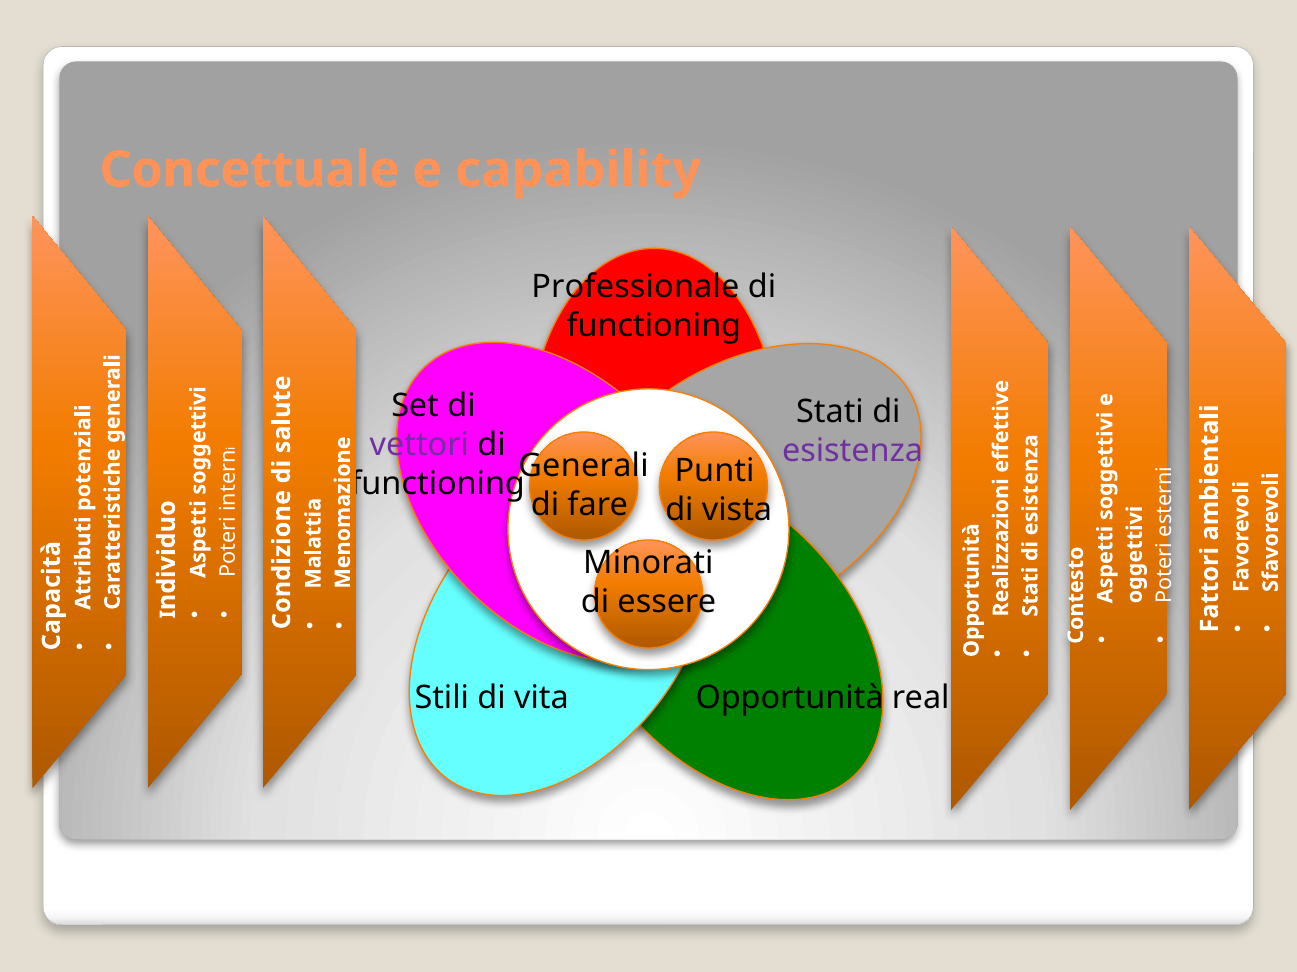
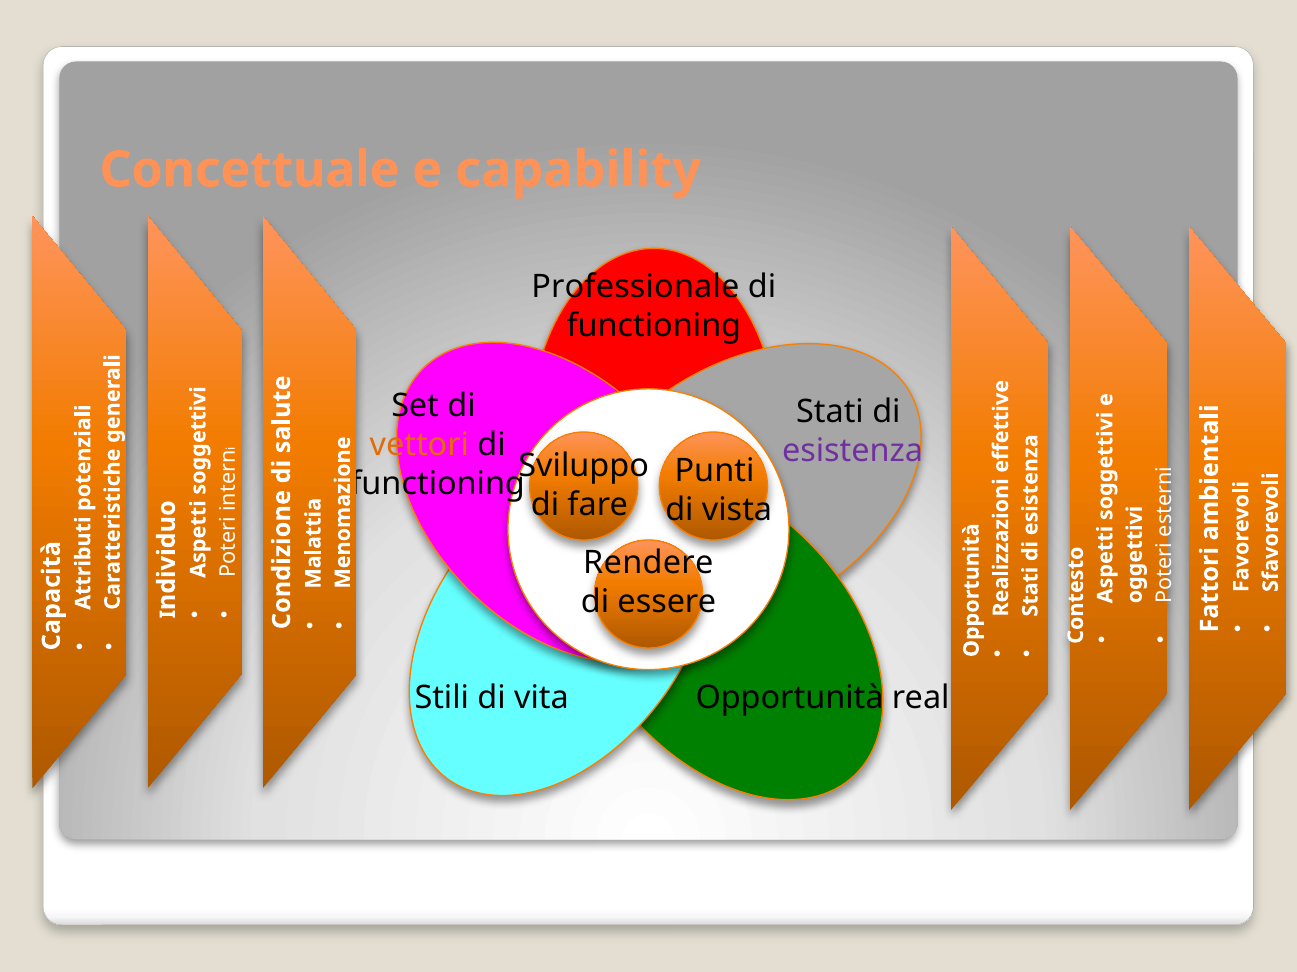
vettori colour: purple -> orange
Generali: Generali -> Sviluppo
Minorati: Minorati -> Rendere
